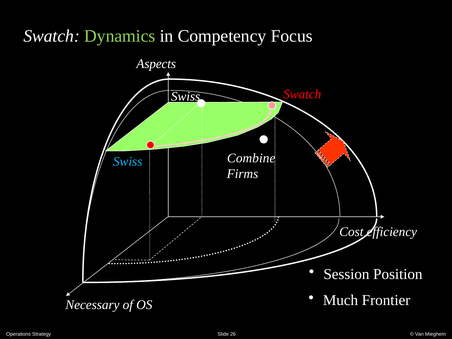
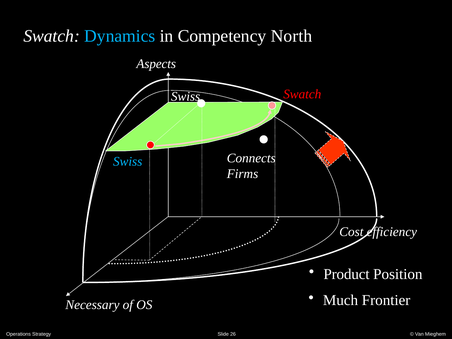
Dynamics colour: light green -> light blue
Focus: Focus -> North
Combine: Combine -> Connects
Session: Session -> Product
